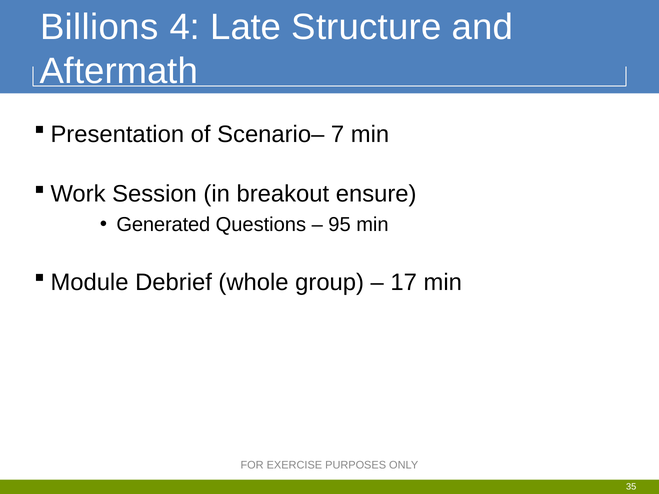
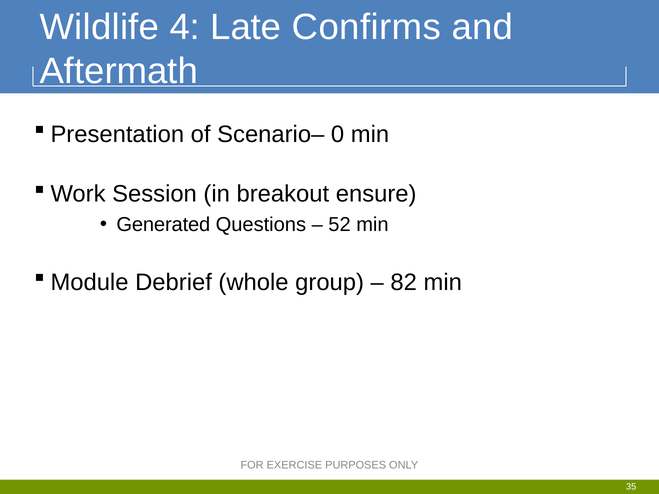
Billions: Billions -> Wildlife
Structure: Structure -> Confirms
7: 7 -> 0
95: 95 -> 52
17: 17 -> 82
